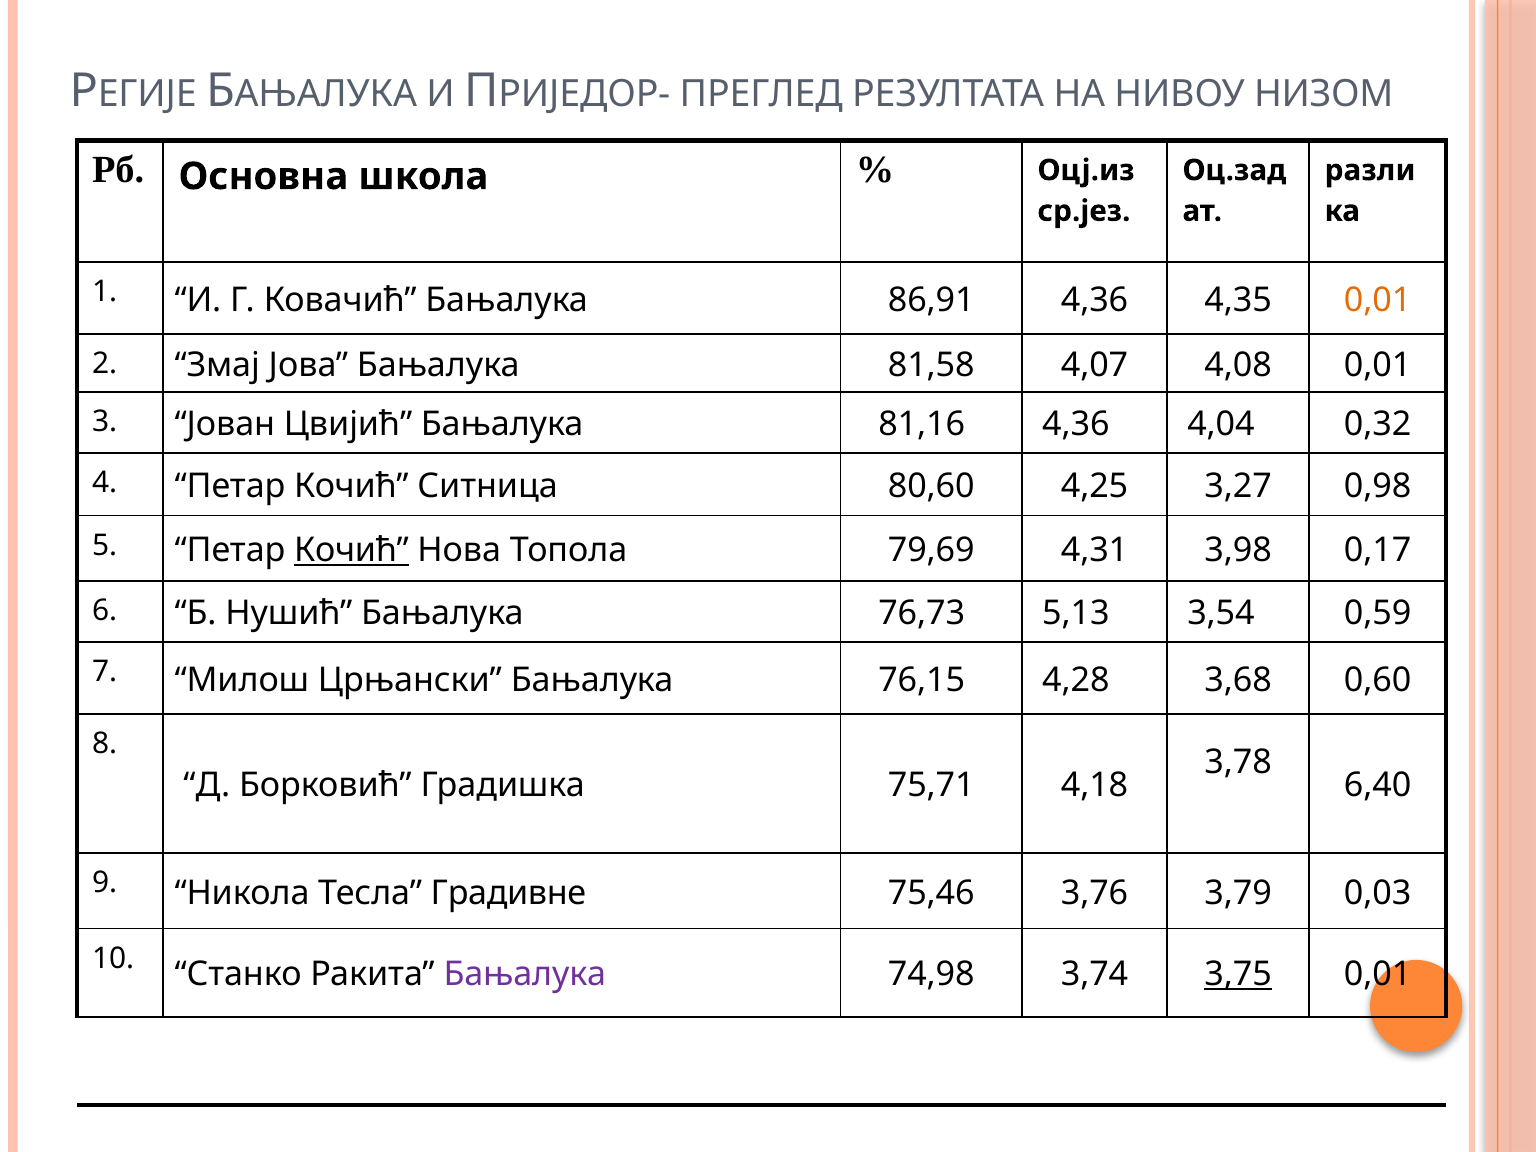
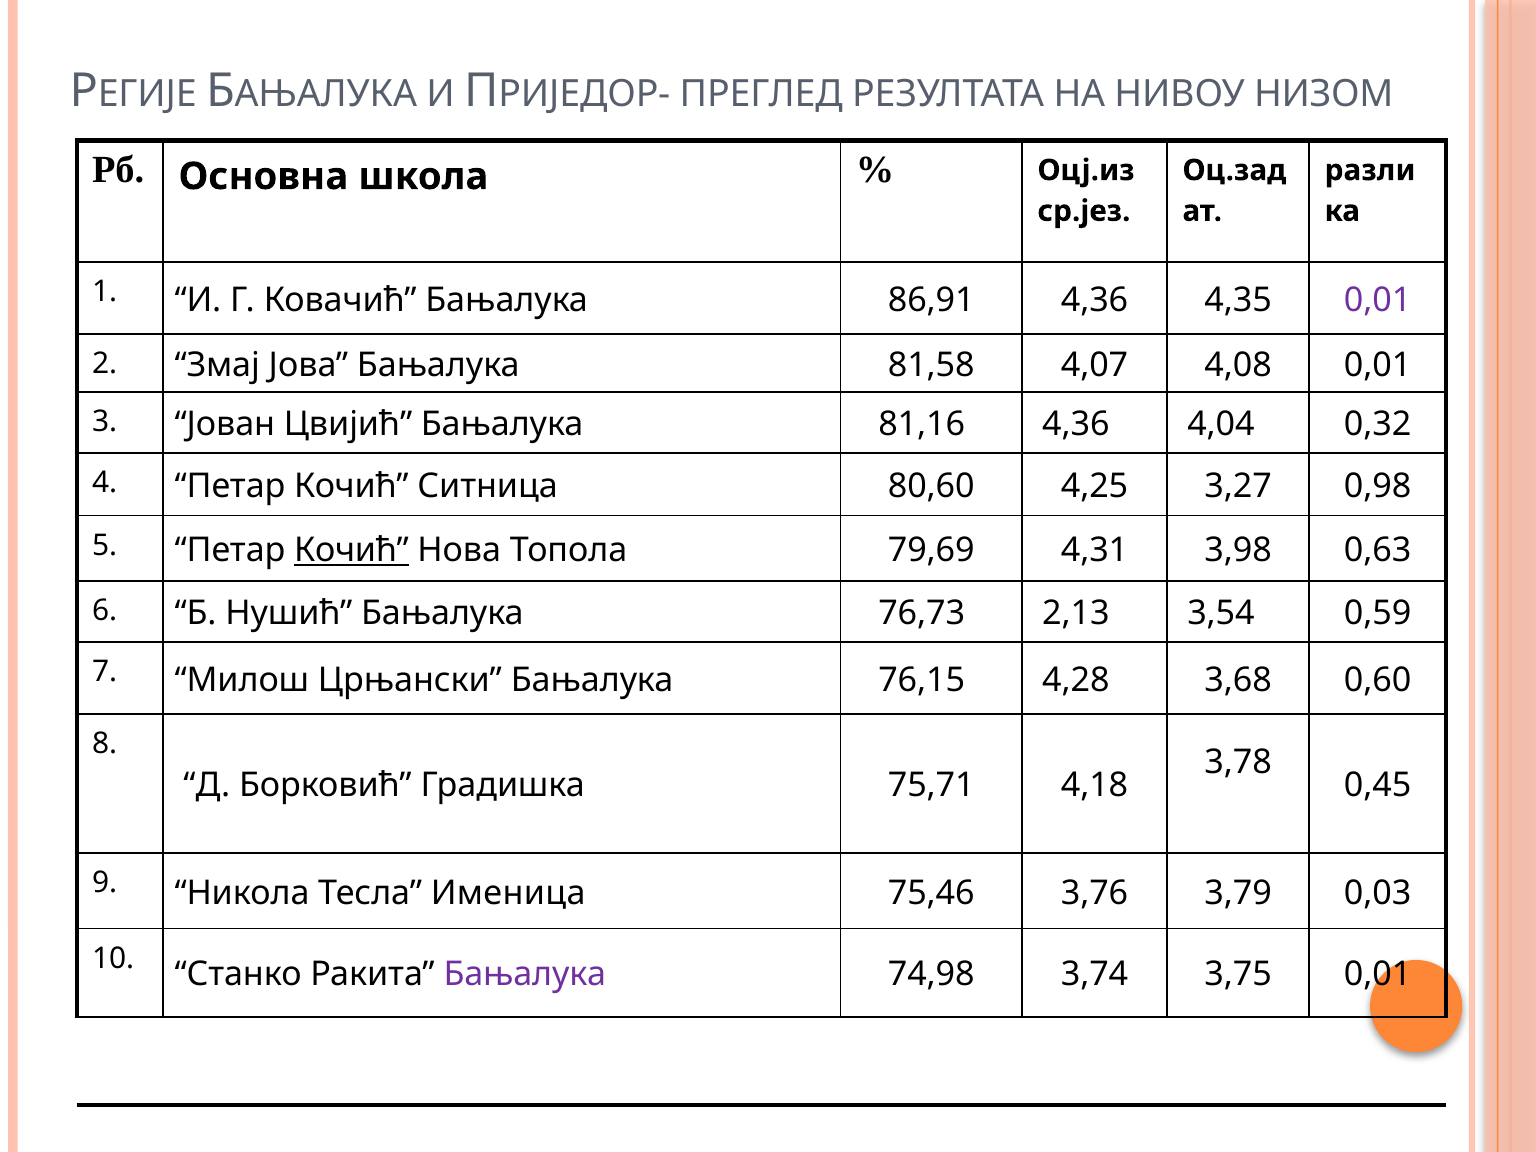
0,01 at (1378, 300) colour: orange -> purple
0,17: 0,17 -> 0,63
5,13: 5,13 -> 2,13
6,40: 6,40 -> 0,45
Градивне: Градивне -> Именица
3,75 underline: present -> none
